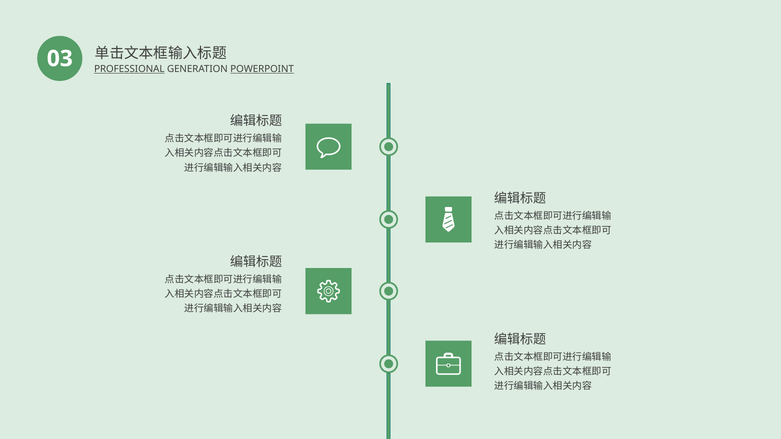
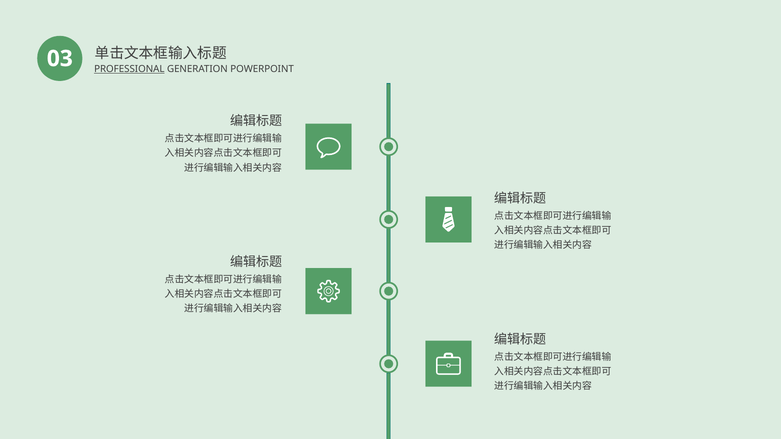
POWERPOINT underline: present -> none
